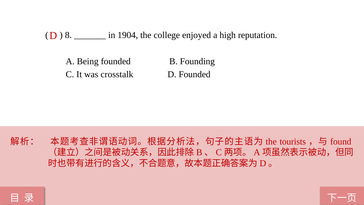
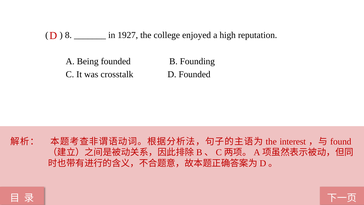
1904: 1904 -> 1927
tourists: tourists -> interest
